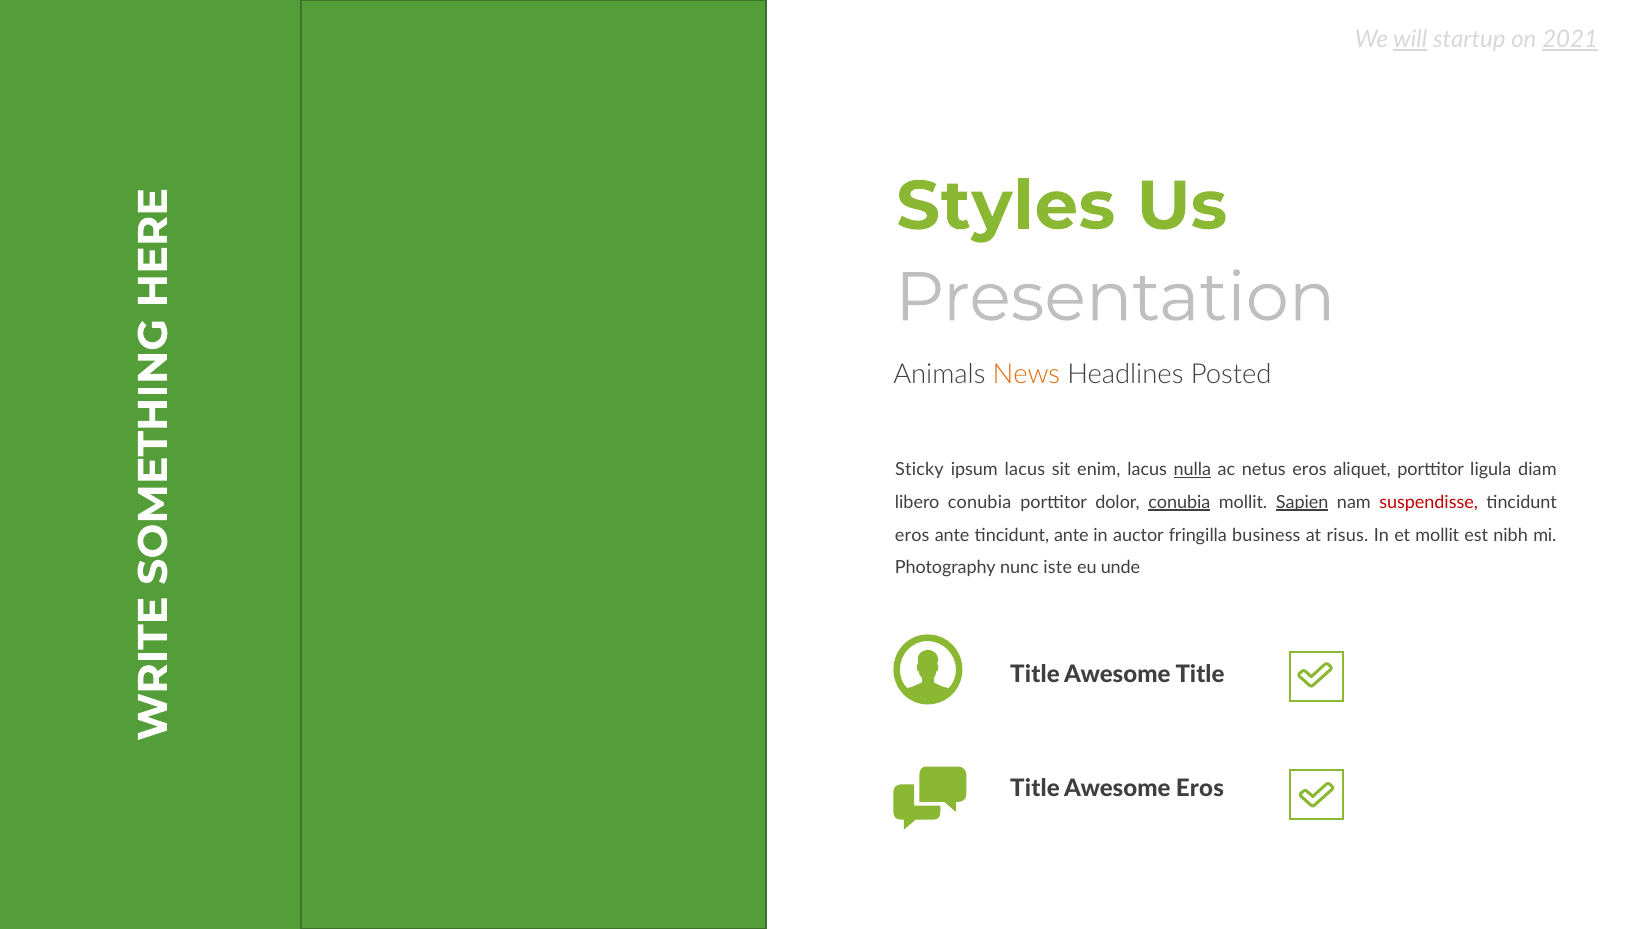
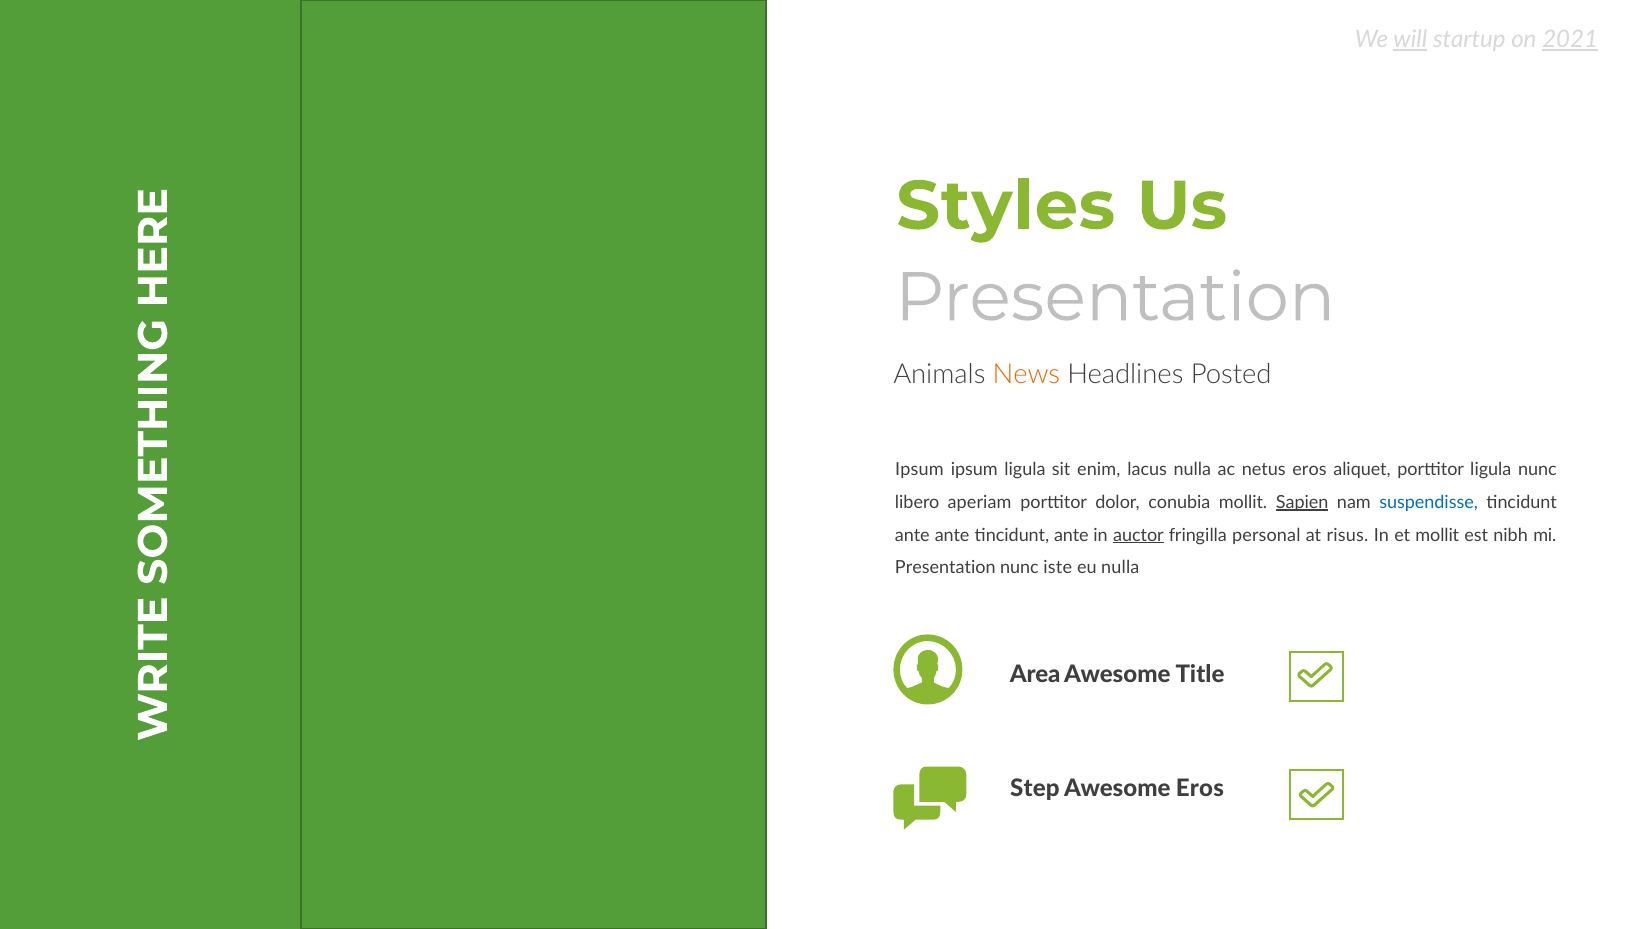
Sticky at (919, 469): Sticky -> Ipsum
ipsum lacus: lacus -> ligula
nulla at (1192, 469) underline: present -> none
ligula diam: diam -> nunc
libero conubia: conubia -> aperiam
conubia at (1179, 502) underline: present -> none
suspendisse colour: red -> blue
eros at (912, 535): eros -> ante
auctor underline: none -> present
business: business -> personal
Photography at (945, 568): Photography -> Presentation
eu unde: unde -> nulla
Title at (1035, 674): Title -> Area
Title at (1035, 789): Title -> Step
